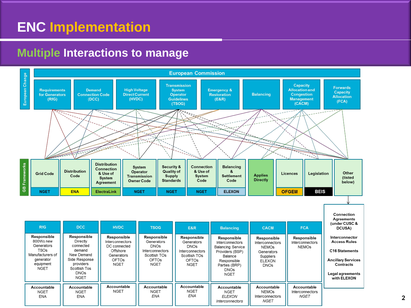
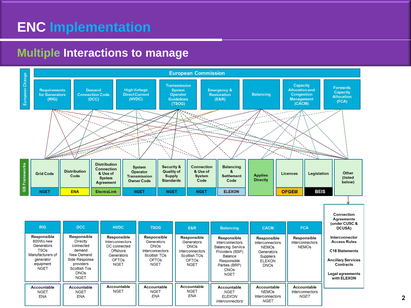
Implementation colour: yellow -> light blue
